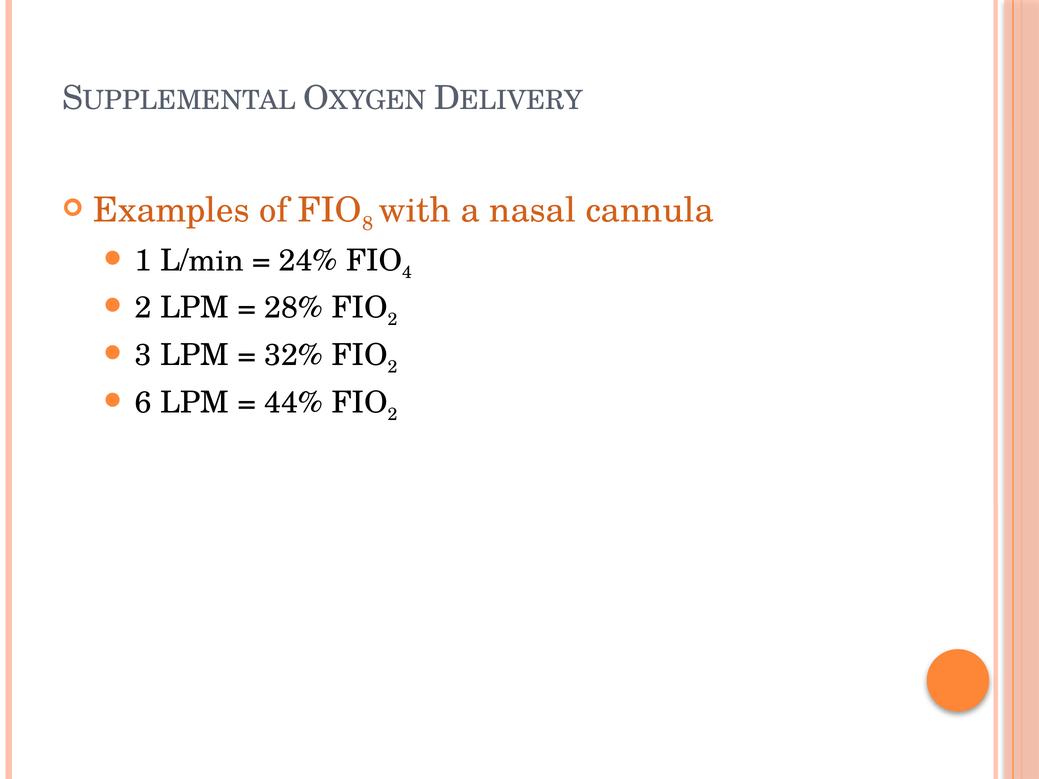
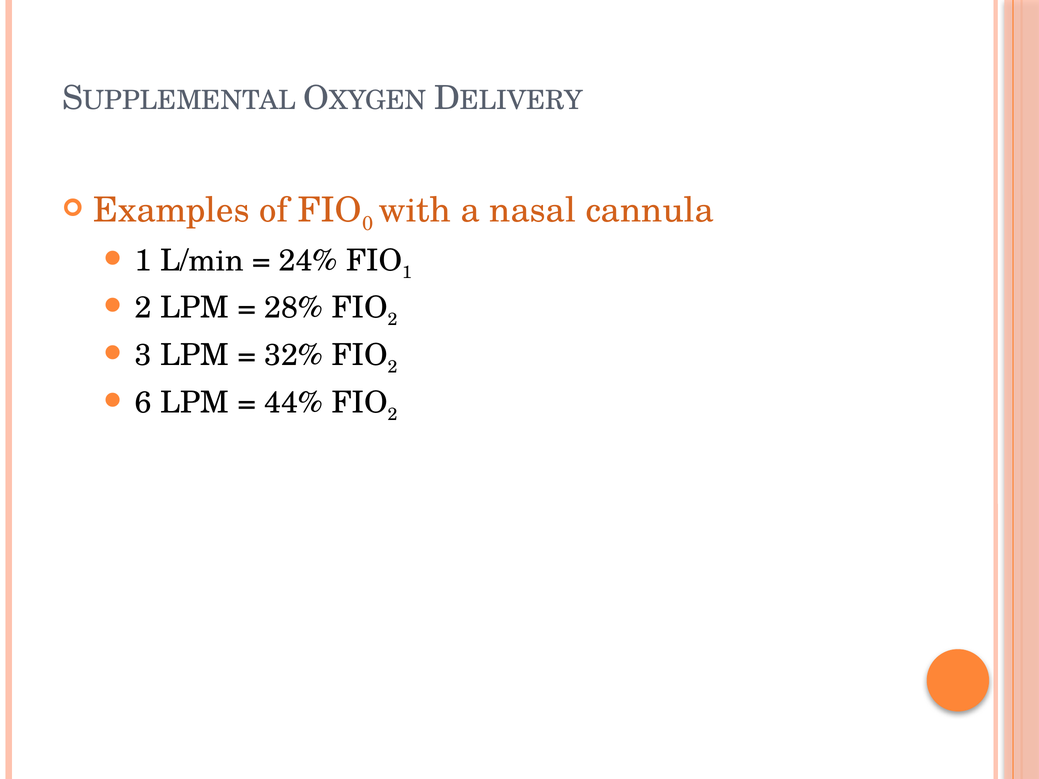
8: 8 -> 0
4 at (407, 272): 4 -> 1
